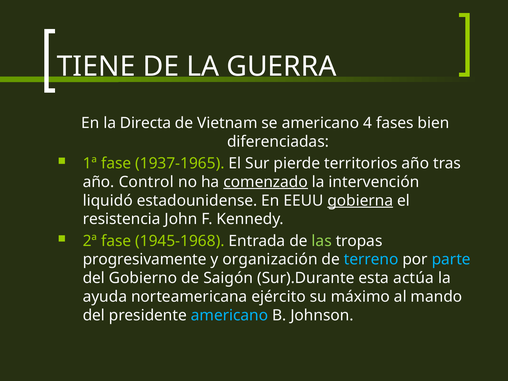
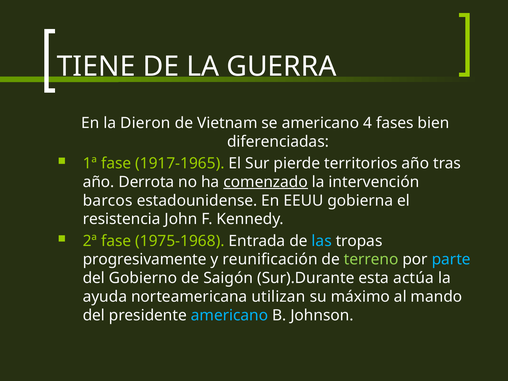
Directa: Directa -> Dieron
1937-1965: 1937-1965 -> 1917-1965
Control: Control -> Derrota
liquidó: liquidó -> barcos
gobierna underline: present -> none
1945-1968: 1945-1968 -> 1975-1968
las colour: light green -> light blue
organización: organización -> reunificación
terreno colour: light blue -> light green
ejército: ejército -> utilizan
